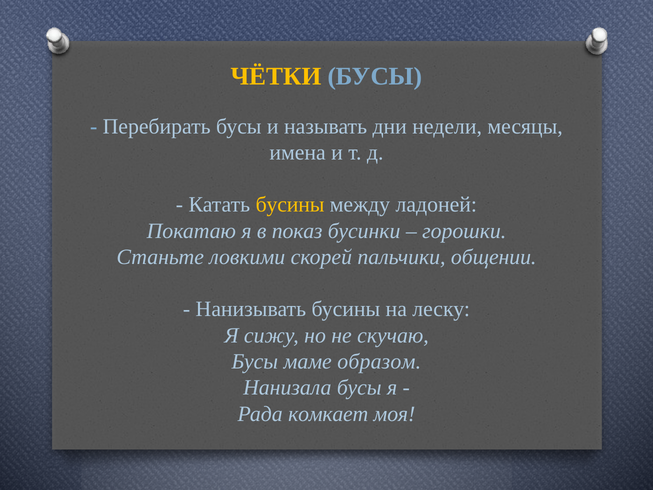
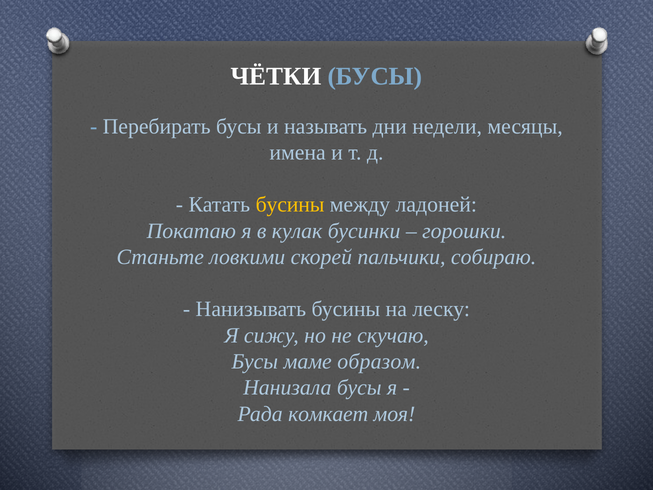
ЧЁТКИ colour: yellow -> white
показ: показ -> кулак
общении: общении -> собираю
